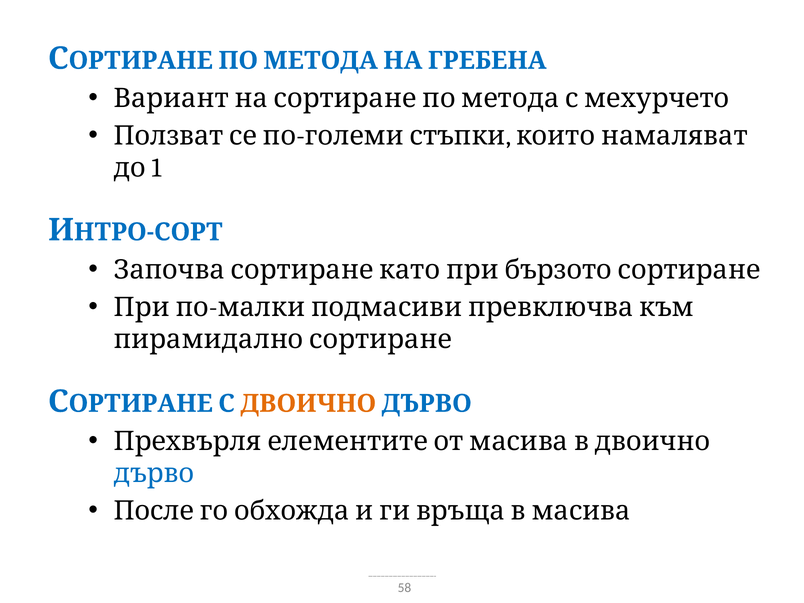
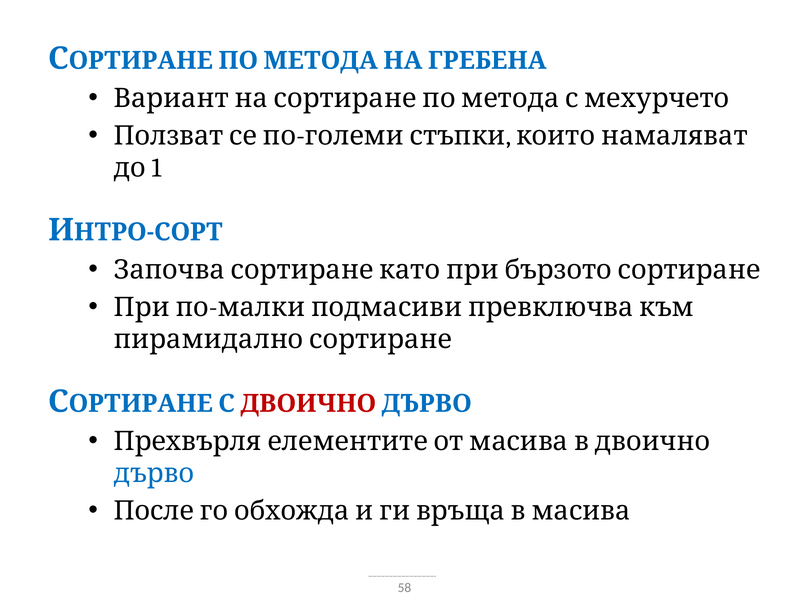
ДВОИЧНО colour: orange -> red
